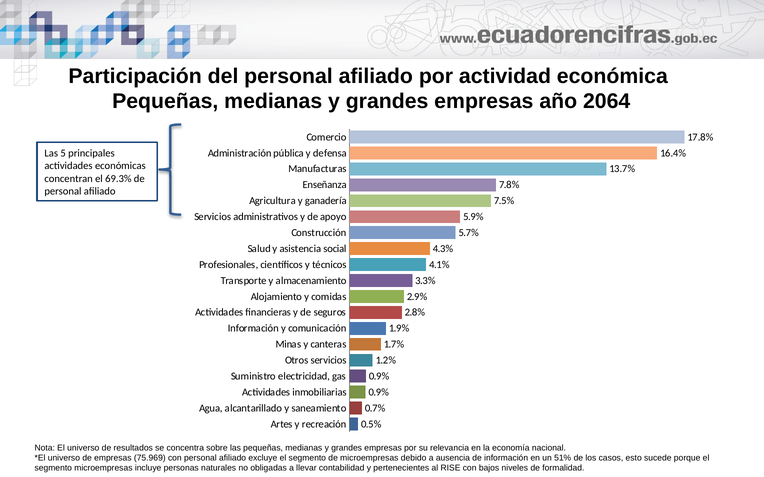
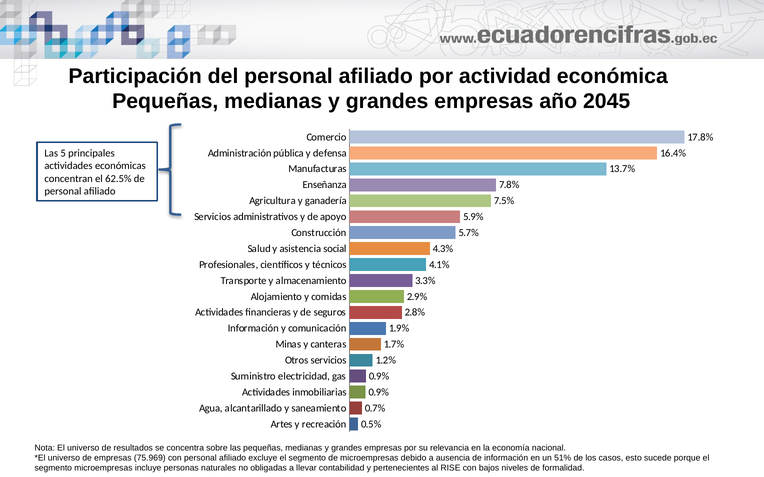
2064: 2064 -> 2045
69.3%: 69.3% -> 62.5%
